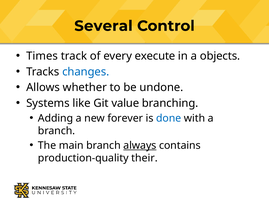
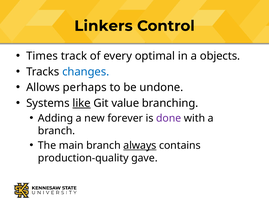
Several: Several -> Linkers
execute: execute -> optimal
whether: whether -> perhaps
like underline: none -> present
done colour: blue -> purple
their: their -> gave
